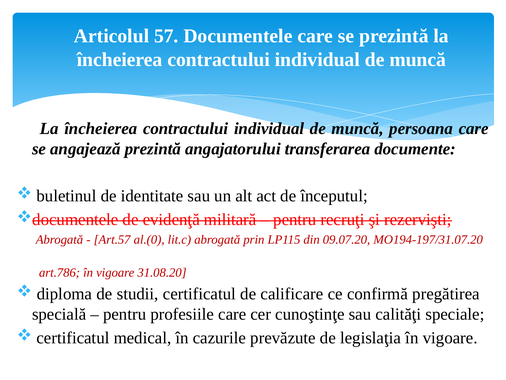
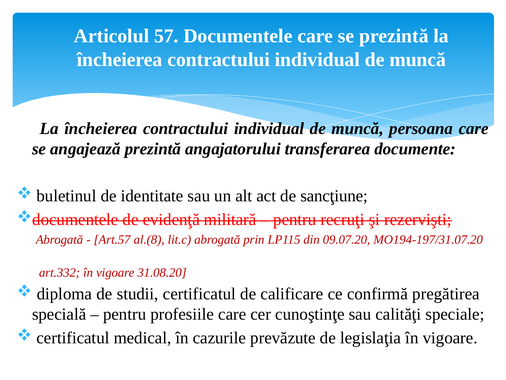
începutul: începutul -> sancţiune
al.(0: al.(0 -> al.(8
art.786: art.786 -> art.332
